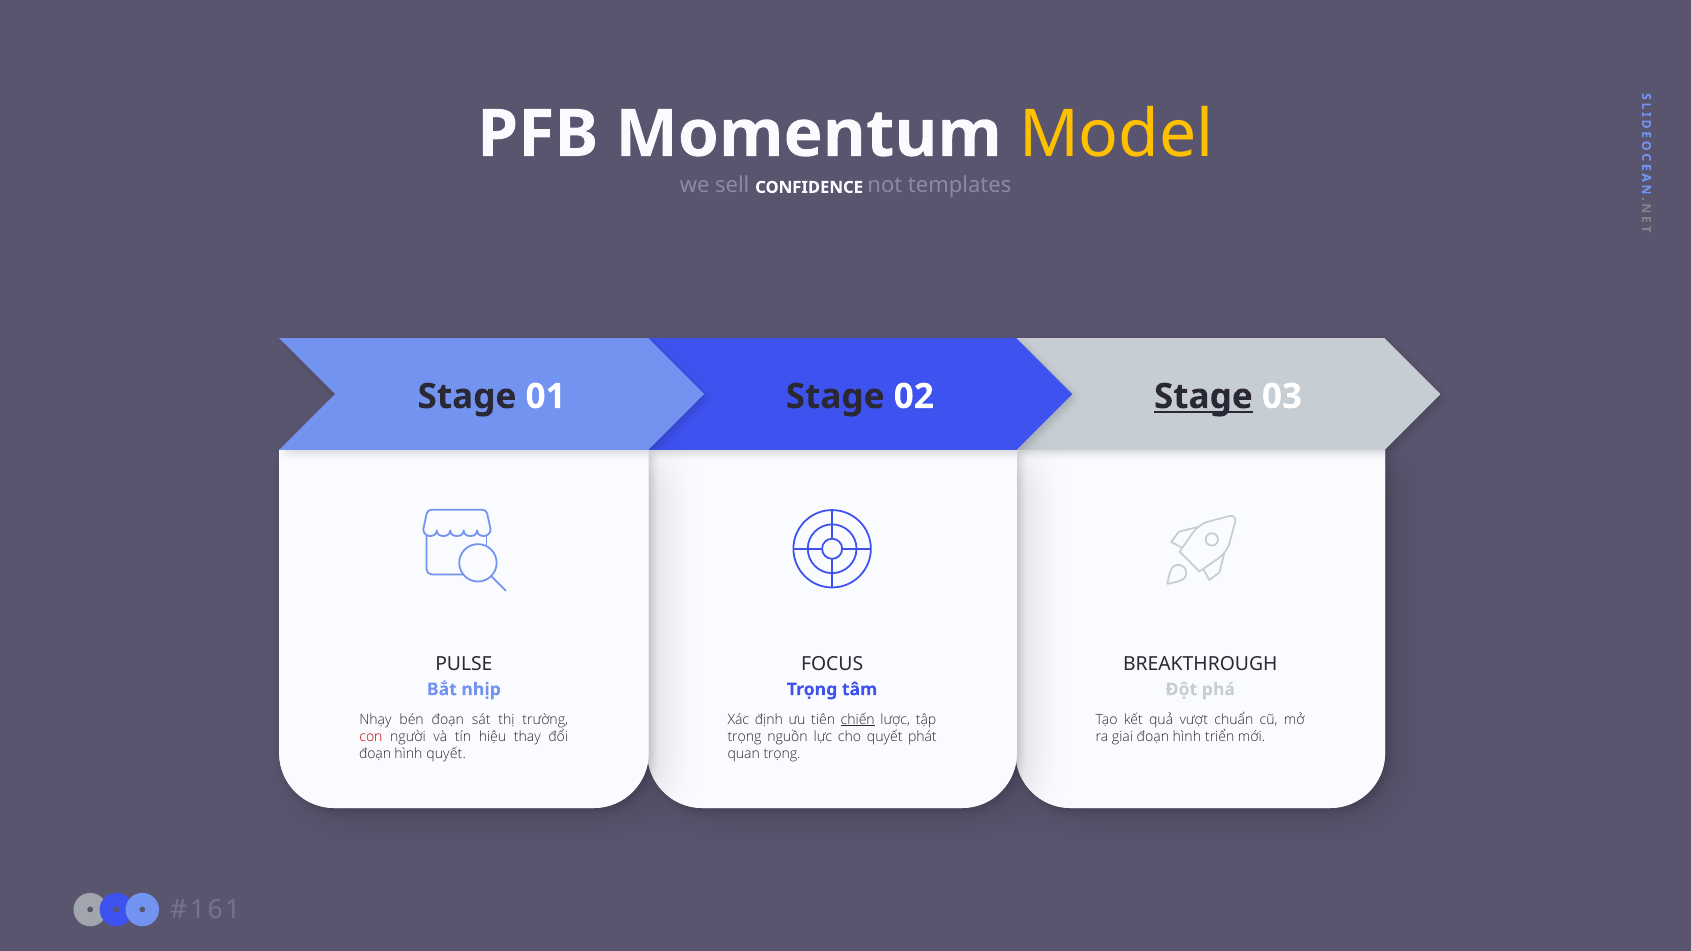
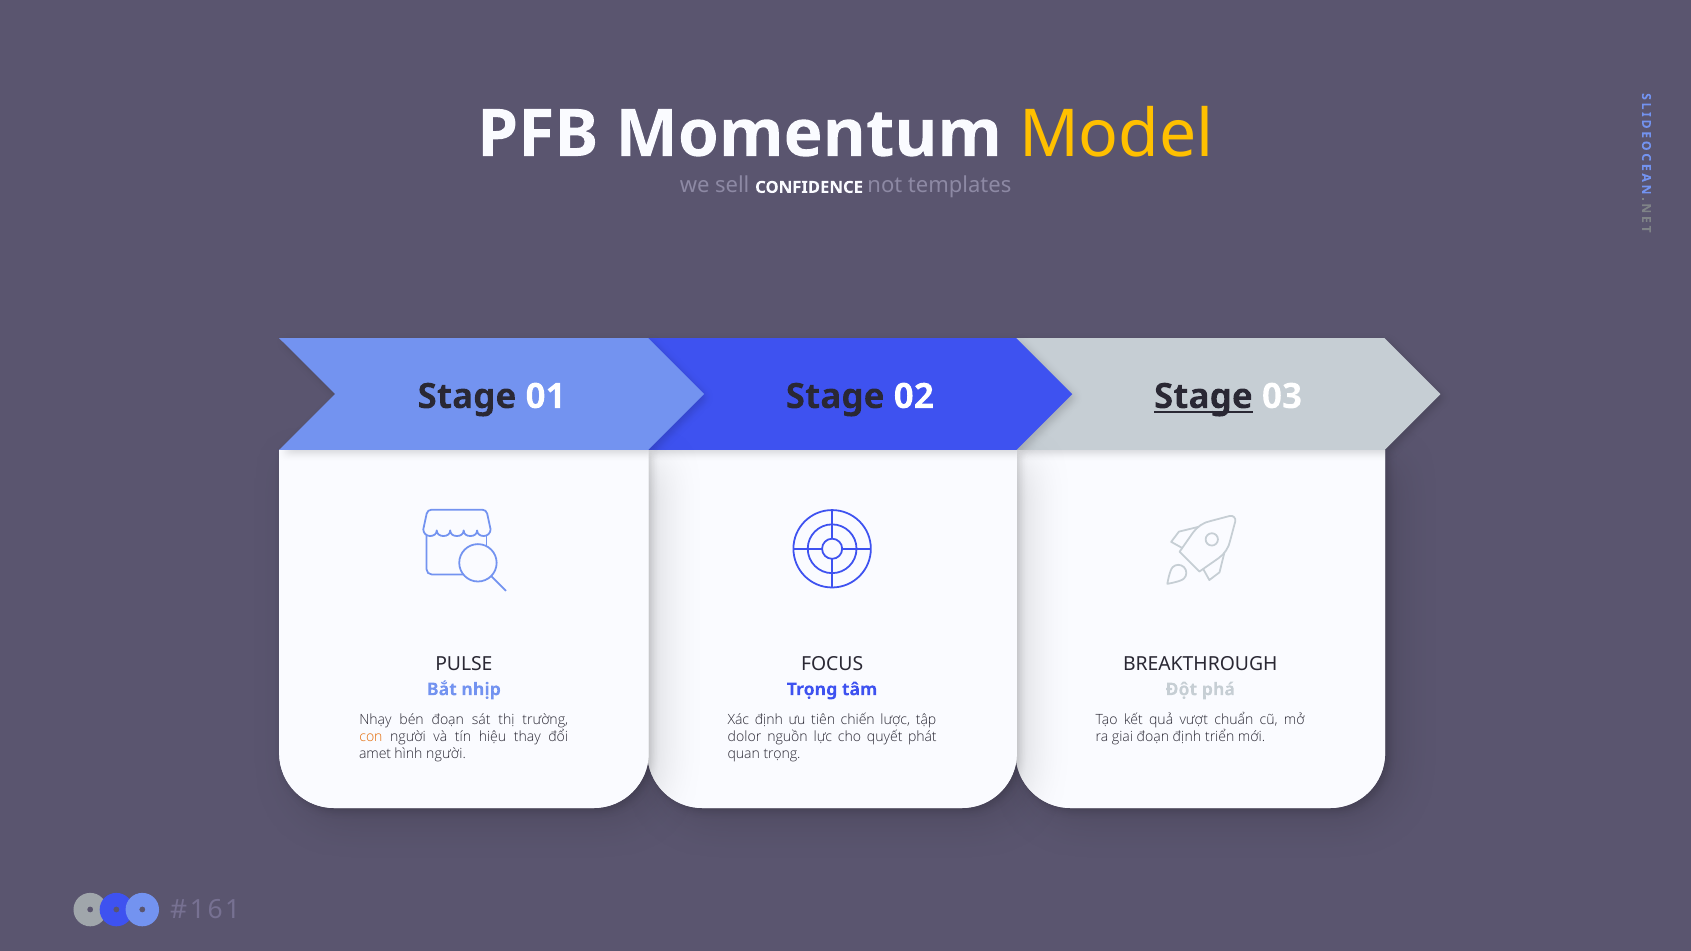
chiến underline: present -> none
con colour: red -> orange
trọng at (745, 737): trọng -> dolor
giai đoạn hình: hình -> định
đoạn at (375, 754): đoạn -> amet
hình quyết: quyết -> người
